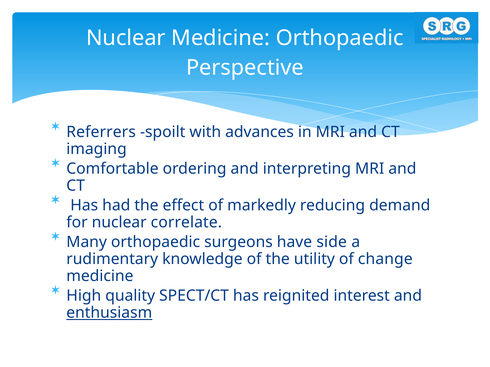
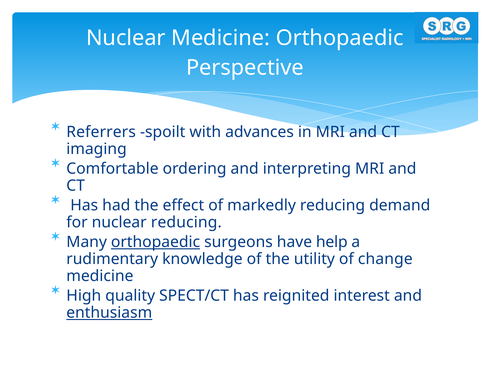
nuclear correlate: correlate -> reducing
orthopaedic at (156, 242) underline: none -> present
side: side -> help
